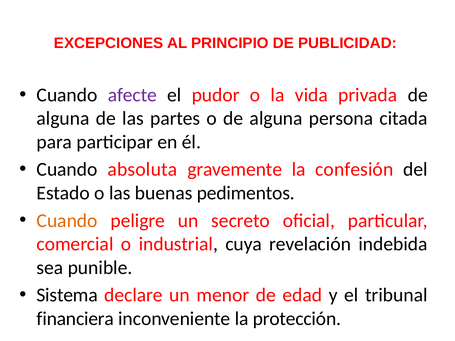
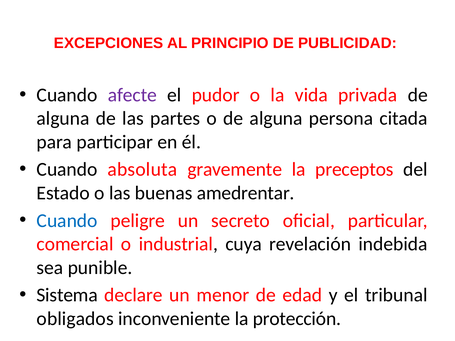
confesión: confesión -> preceptos
pedimentos: pedimentos -> amedrentar
Cuando at (67, 221) colour: orange -> blue
financiera: financiera -> obligados
